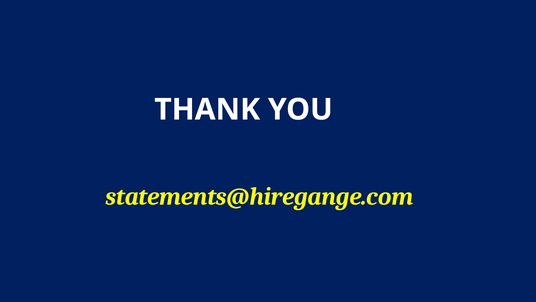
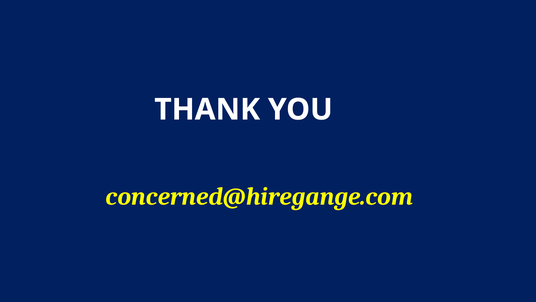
statements@hiregange.com: statements@hiregange.com -> concerned@hiregange.com
